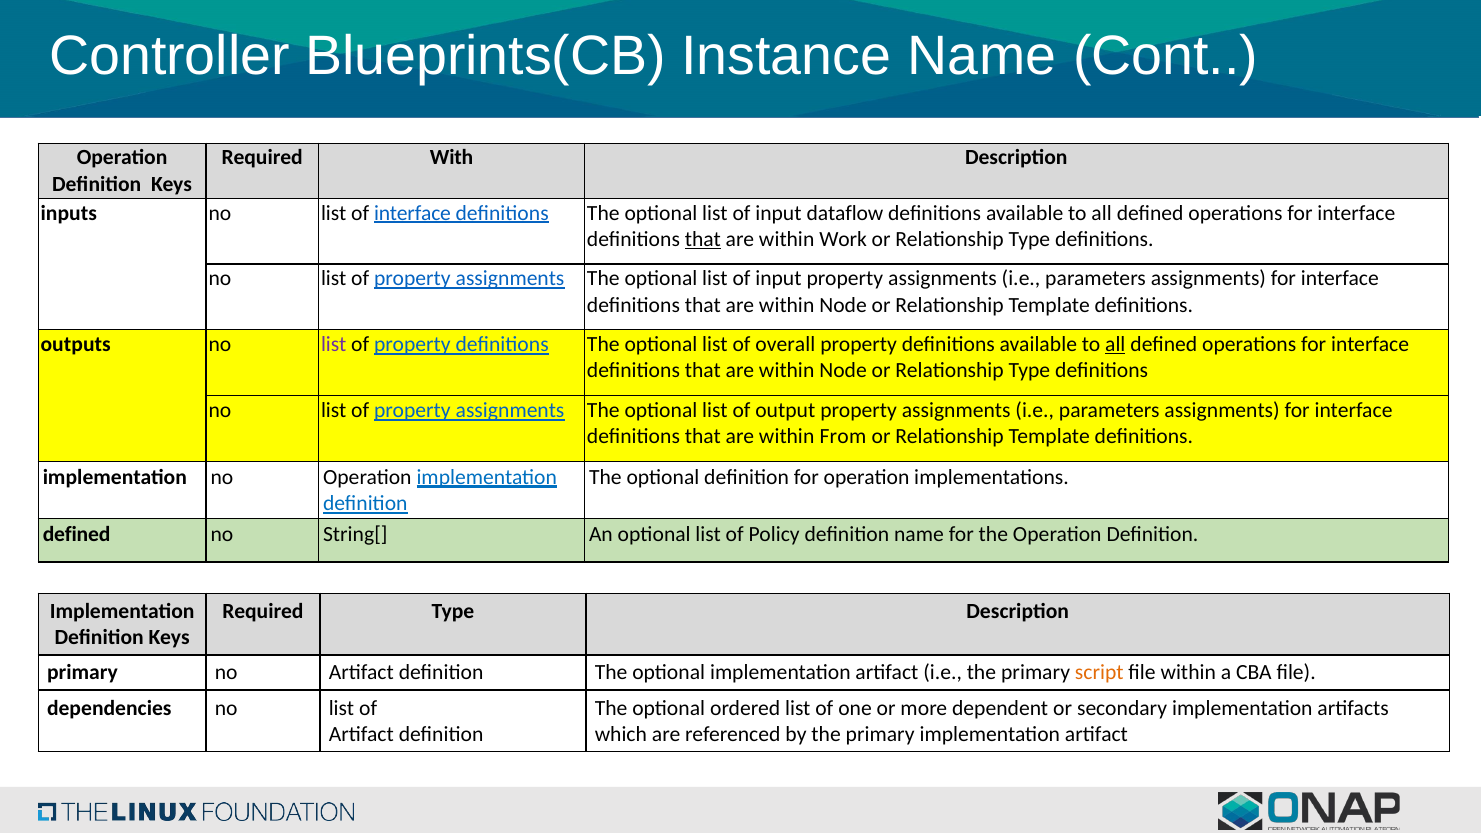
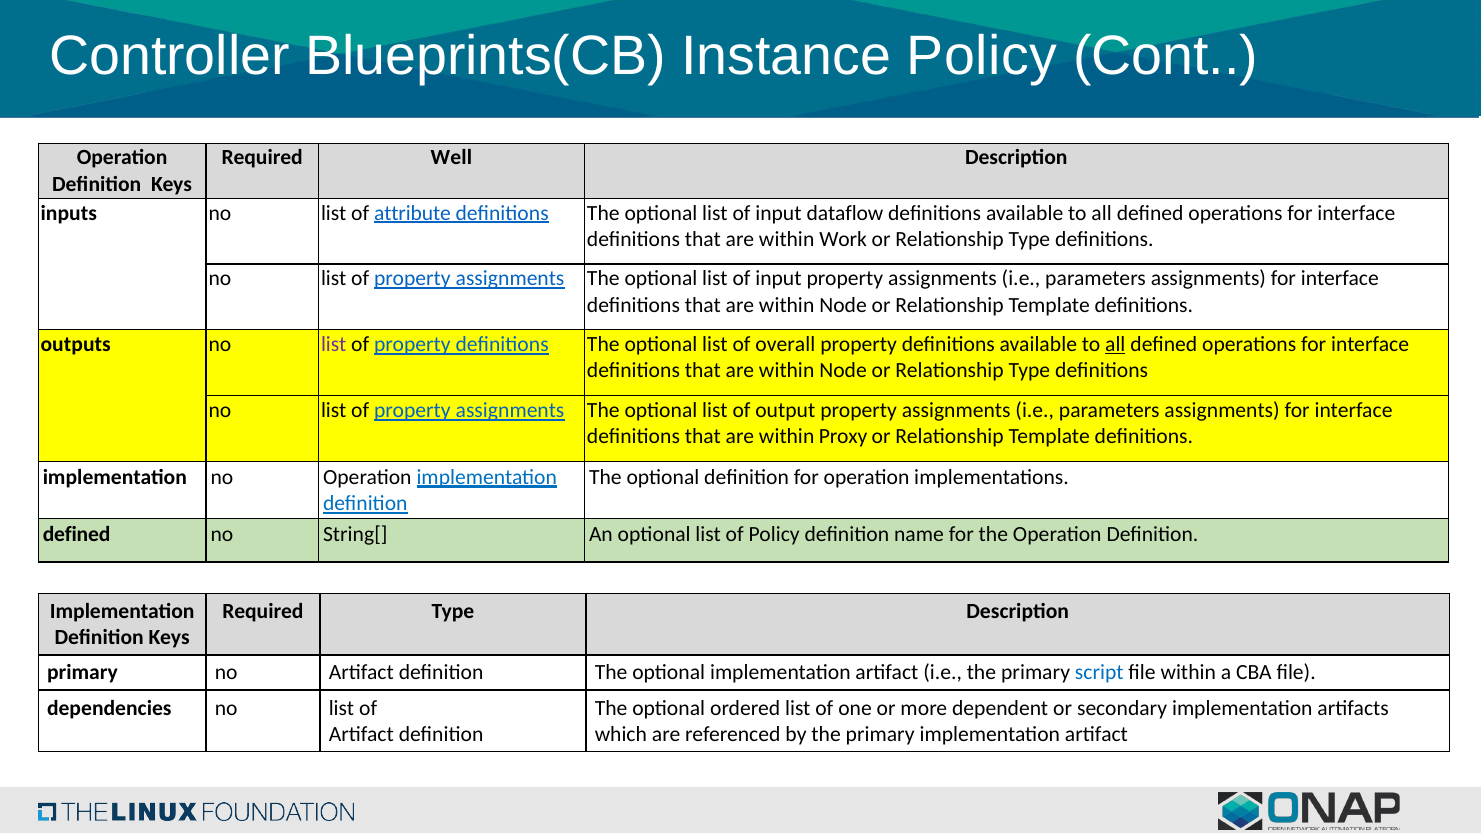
Instance Name: Name -> Policy
With: With -> Well
of interface: interface -> attribute
that at (703, 239) underline: present -> none
From: From -> Proxy
script colour: orange -> blue
